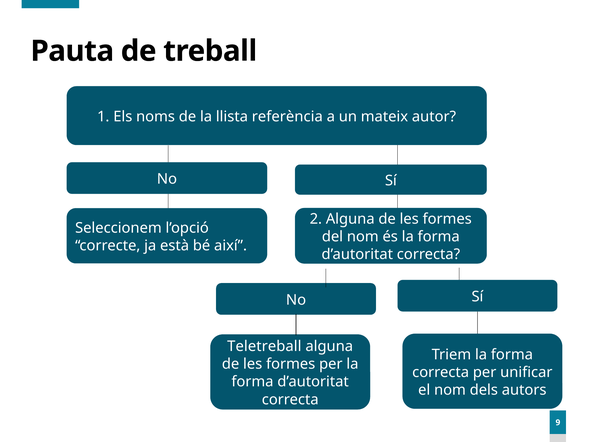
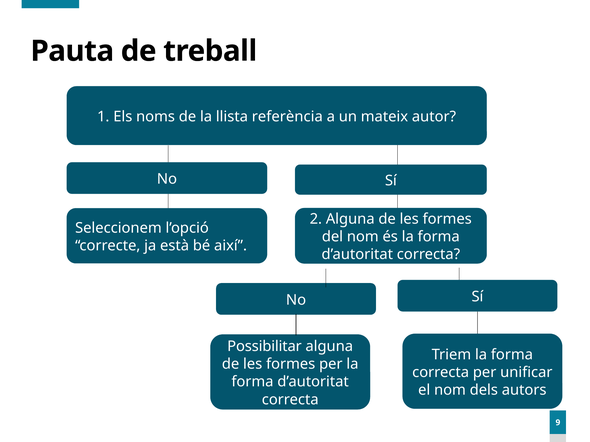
Teletreball: Teletreball -> Possibilitar
